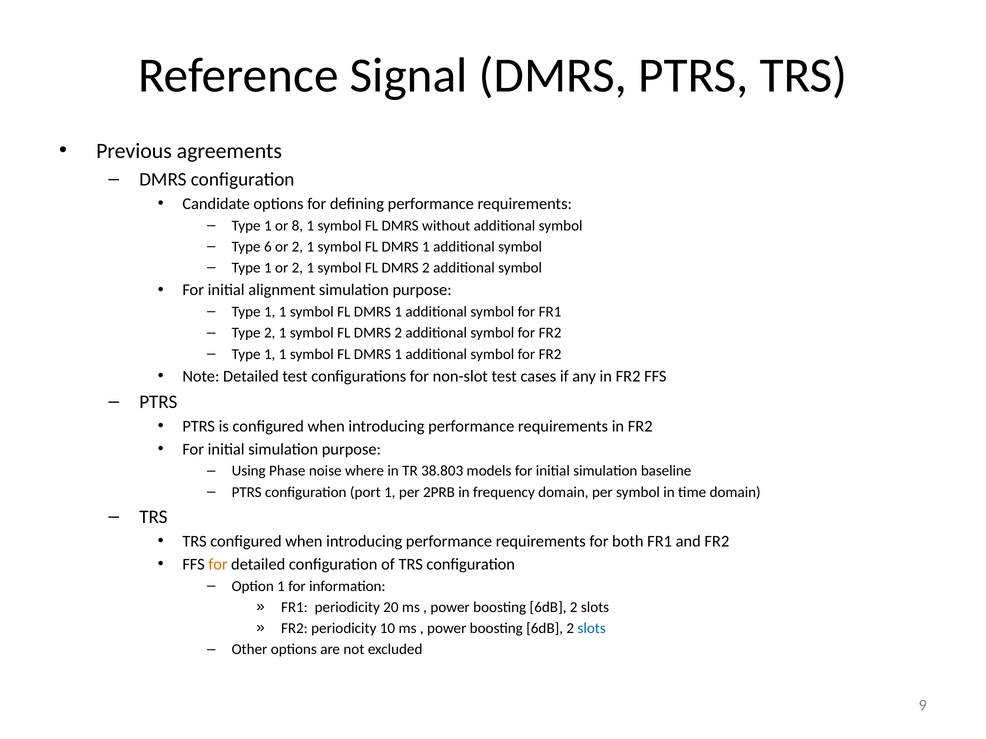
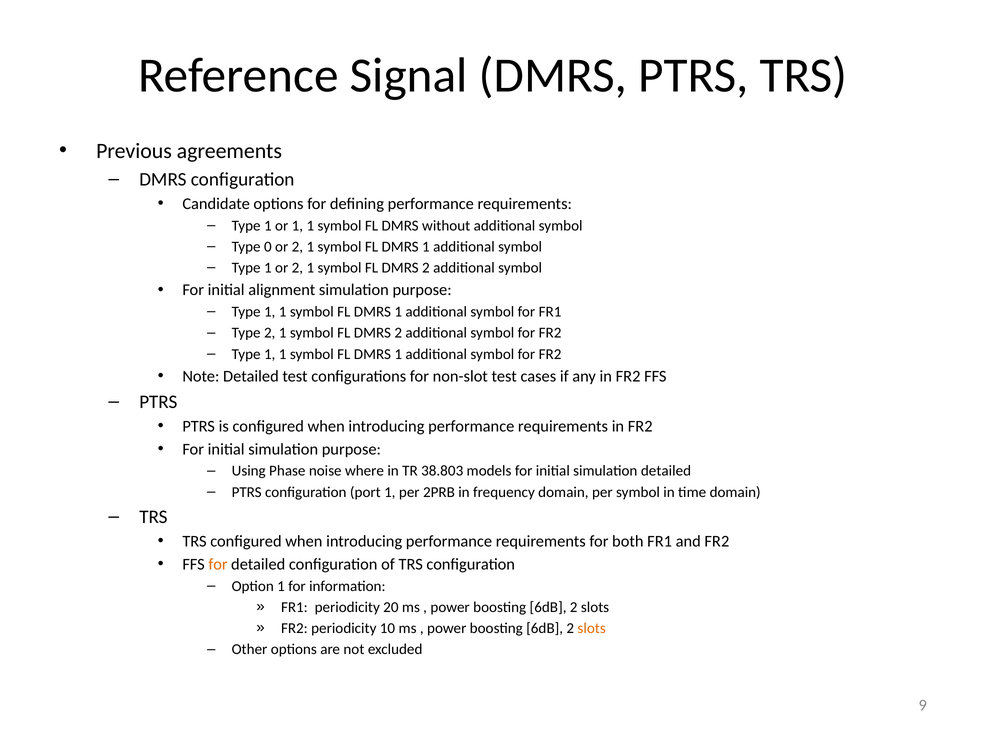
or 8: 8 -> 1
6: 6 -> 0
simulation baseline: baseline -> detailed
slots at (592, 629) colour: blue -> orange
